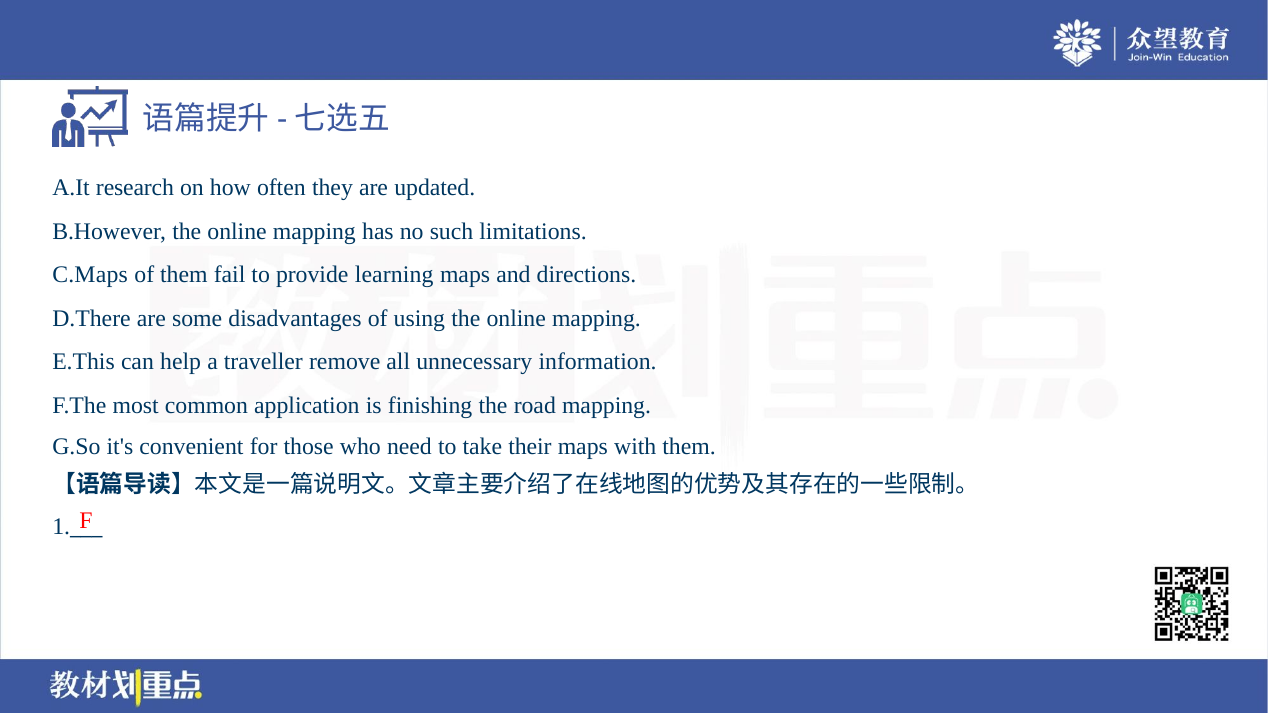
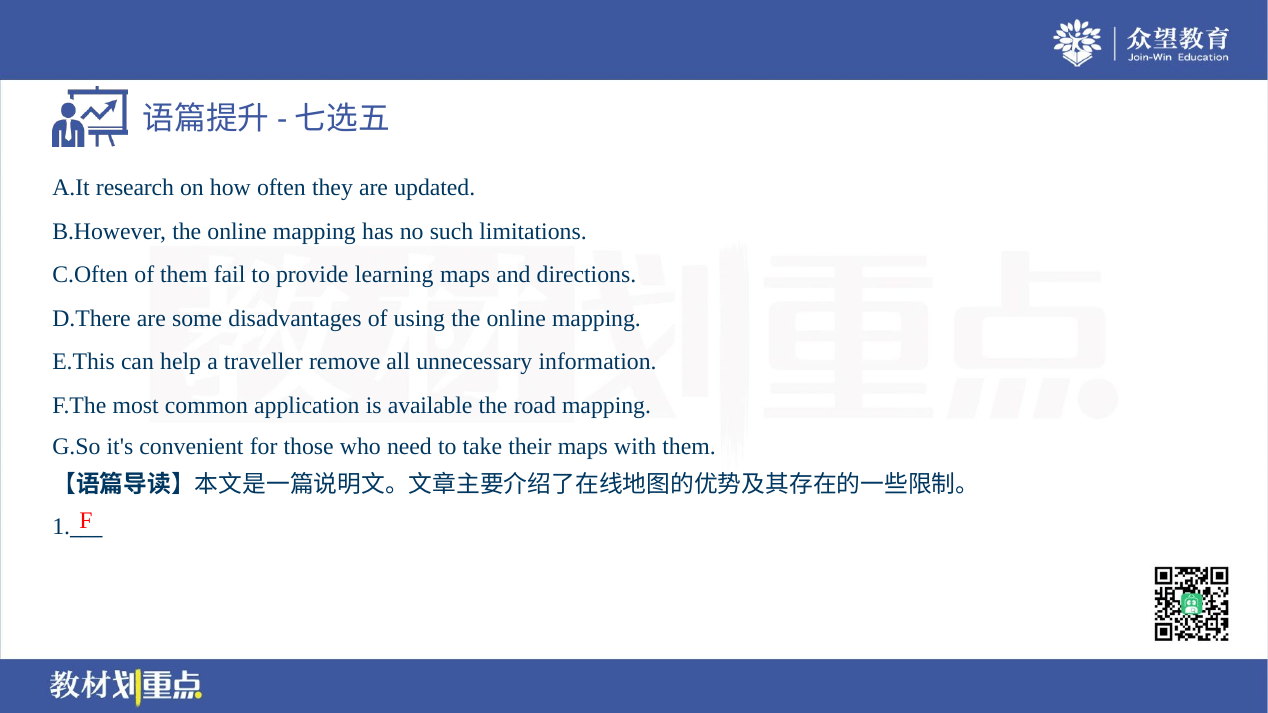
C.Maps: C.Maps -> C.Often
finishing: finishing -> available
